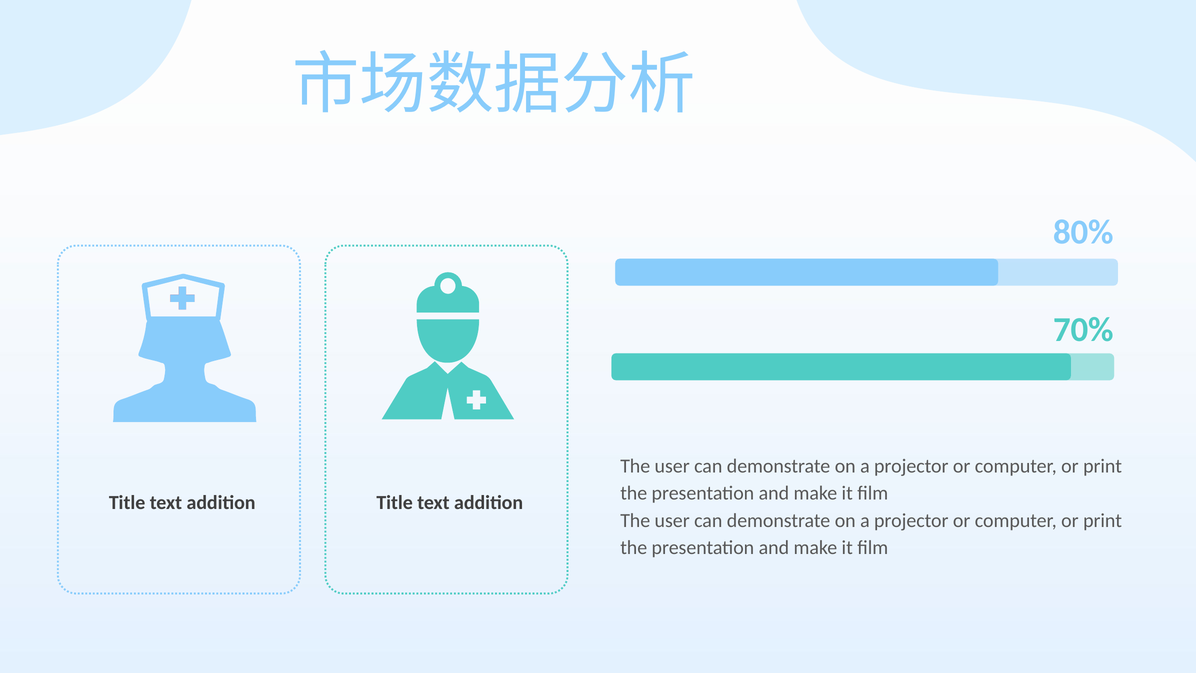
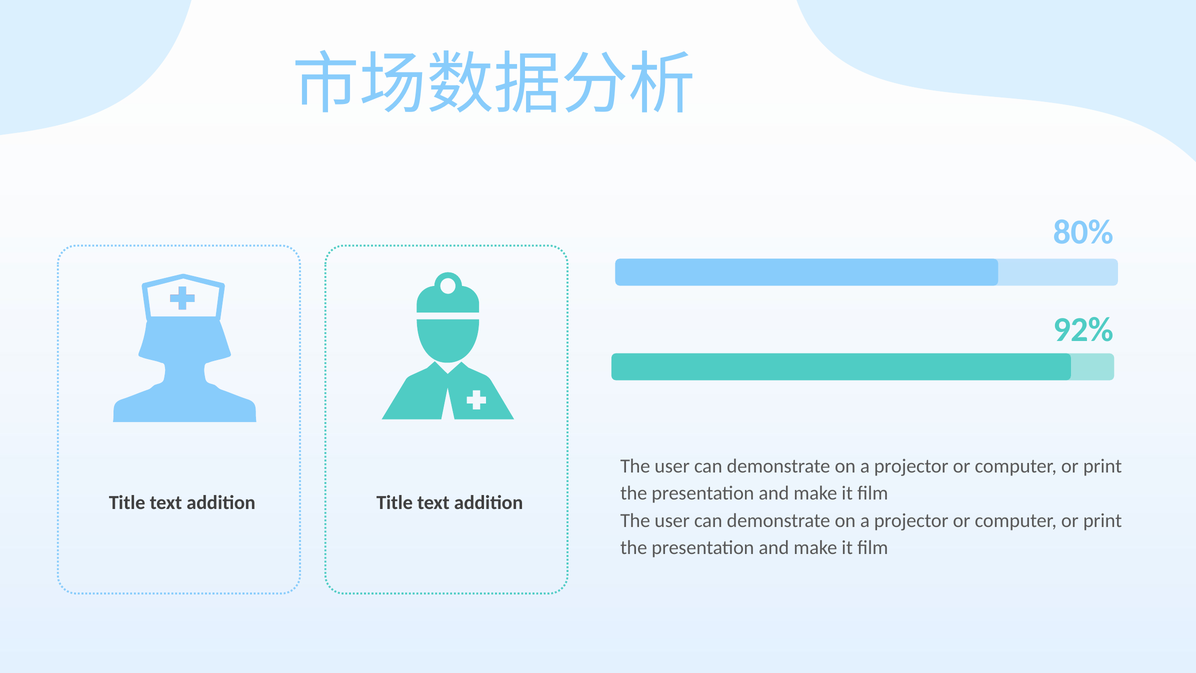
70%: 70% -> 92%
